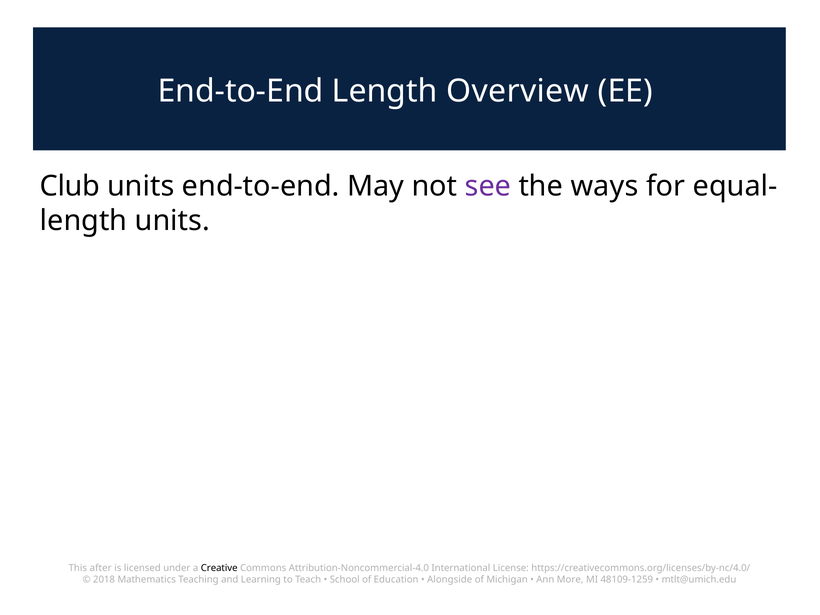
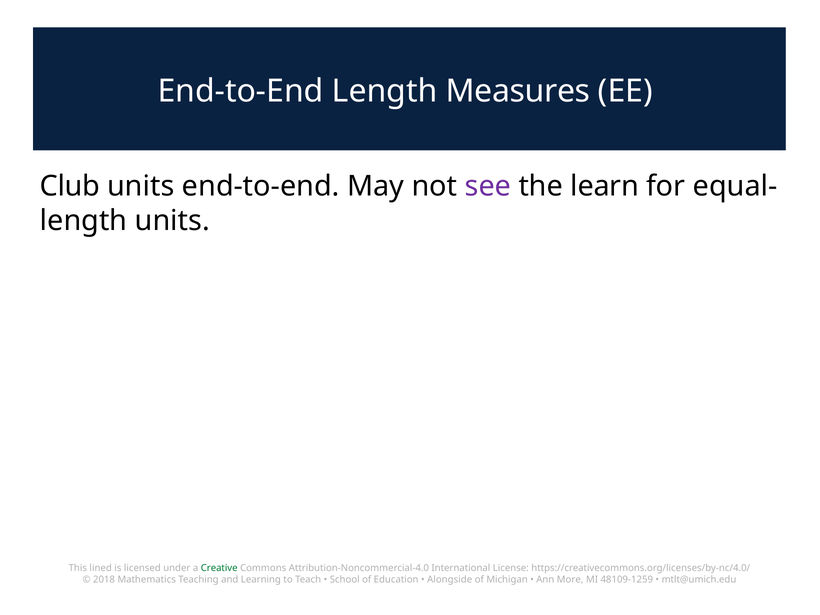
Overview: Overview -> Measures
ways: ways -> learn
after: after -> lined
Creative colour: black -> green
